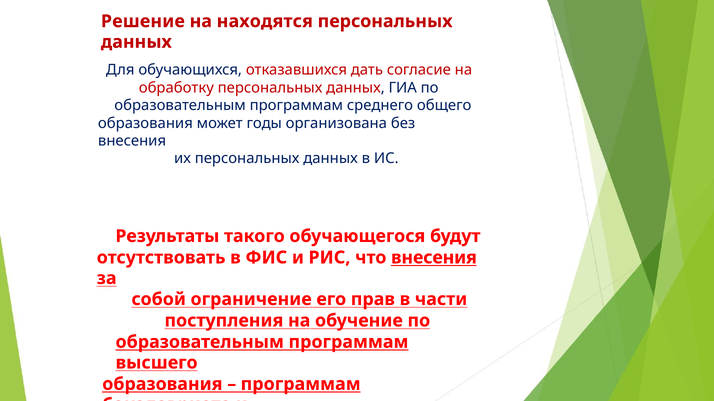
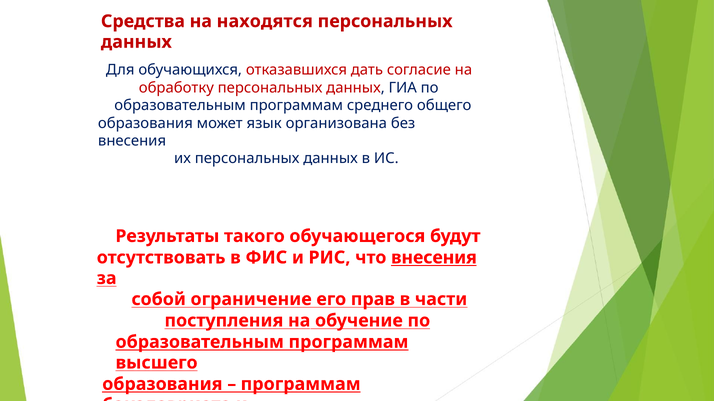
Решение: Решение -> Средства
годы: годы -> язык
